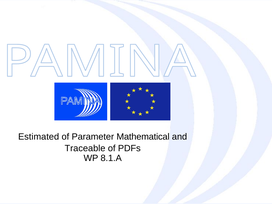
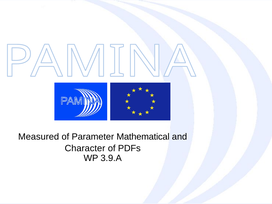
Estimated: Estimated -> Measured
Traceable: Traceable -> Character
8.1.A: 8.1.A -> 3.9.A
